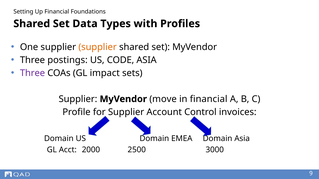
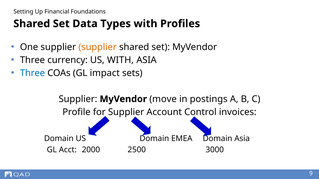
postings: postings -> currency
US CODE: CODE -> WITH
Three at (32, 73) colour: purple -> blue
in financial: financial -> postings
